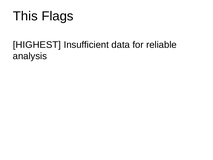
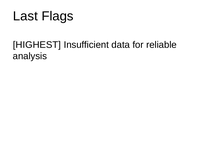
This: This -> Last
